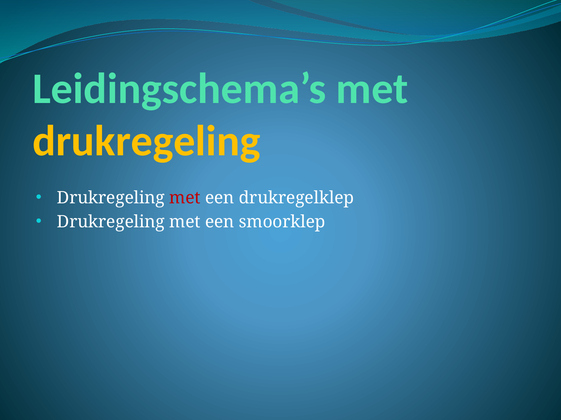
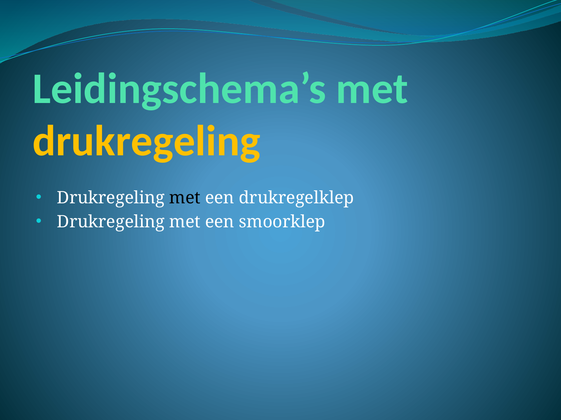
met at (185, 198) colour: red -> black
